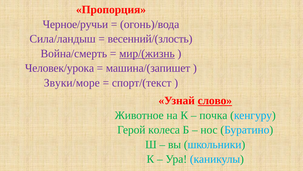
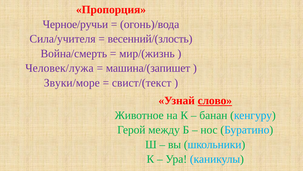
Сила/ландыш: Сила/ландыш -> Сила/учителя
мир/(жизнь underline: present -> none
Человек/урока: Человек/урока -> Человек/лужа
спорт/(текст: спорт/(текст -> свист/(текст
почка: почка -> банан
колеса: колеса -> между
